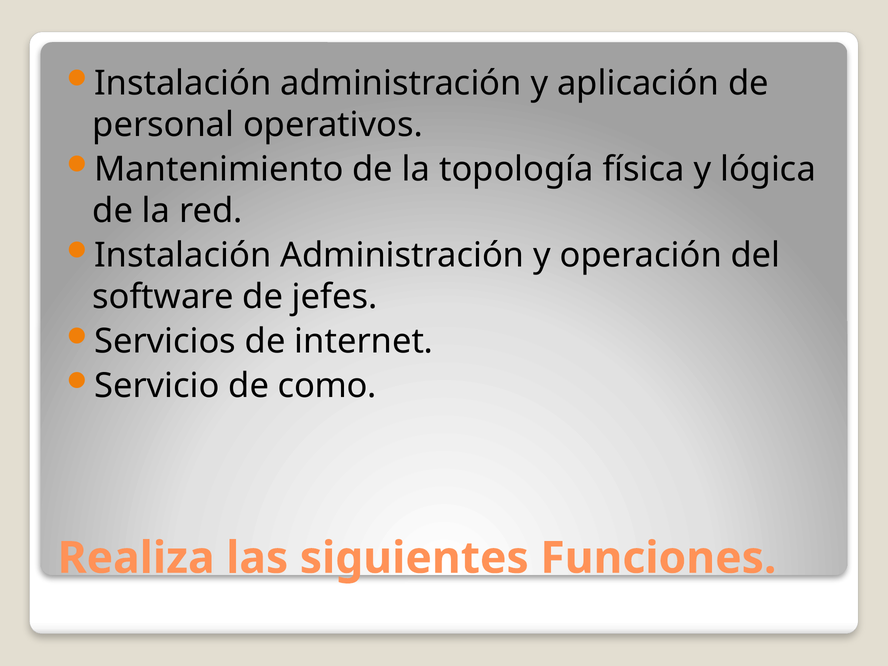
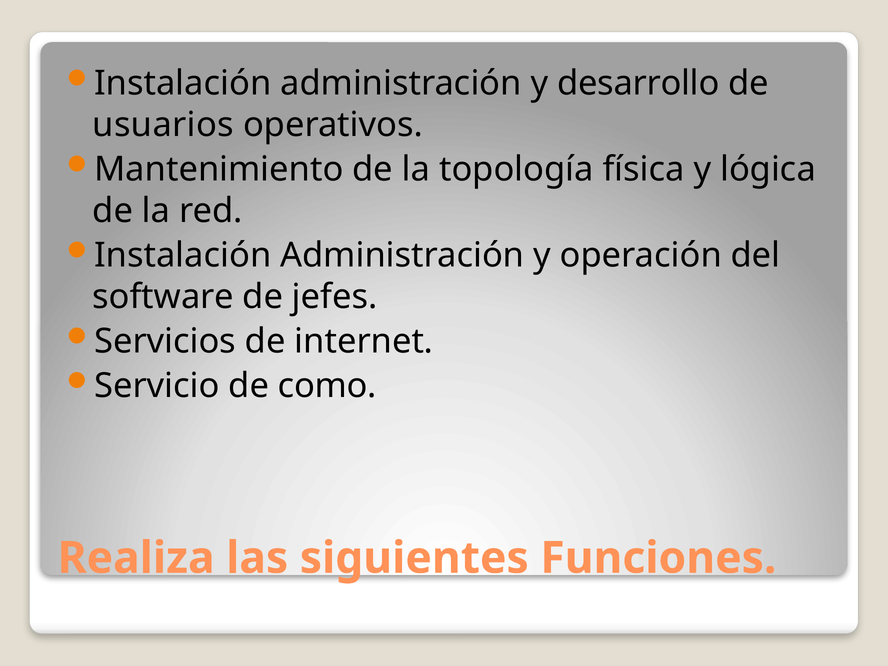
aplicación: aplicación -> desarrollo
personal: personal -> usuarios
